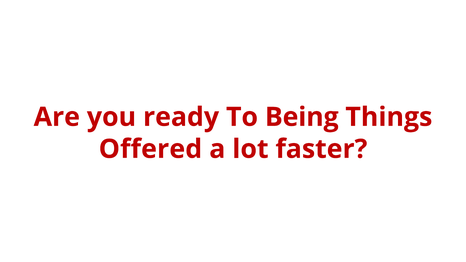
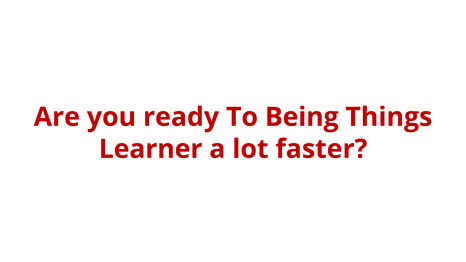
Offered: Offered -> Learner
